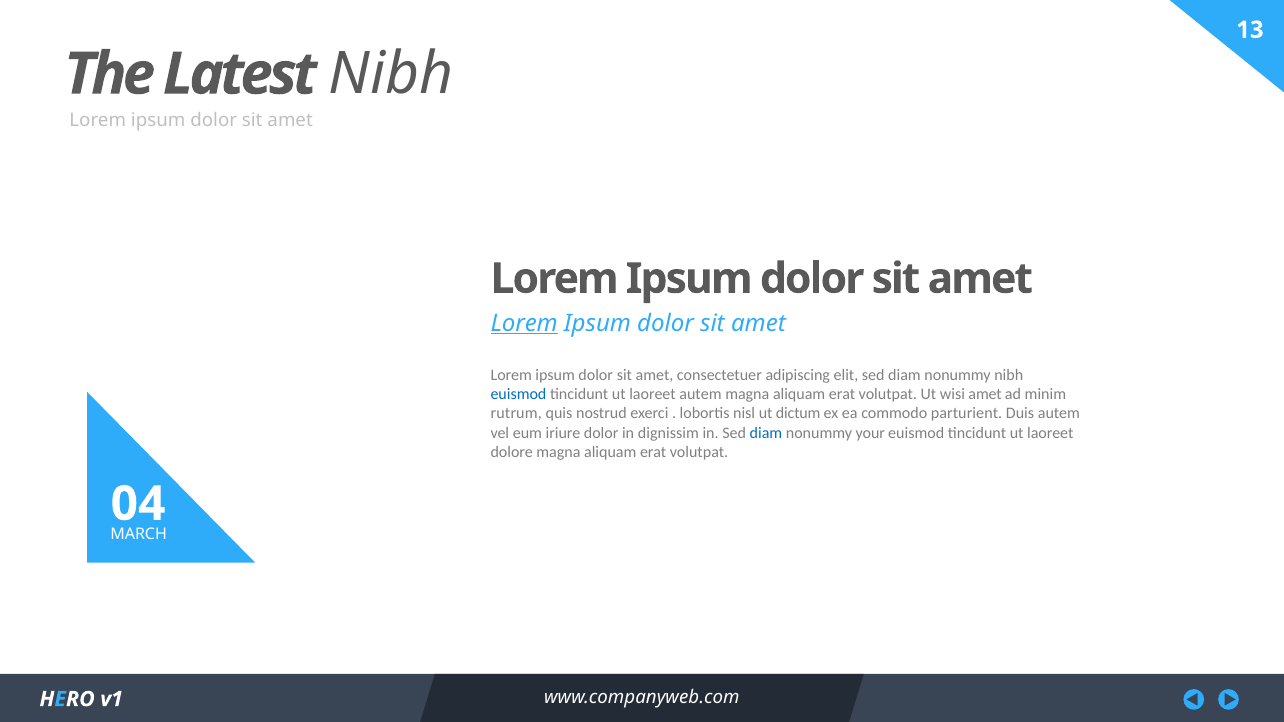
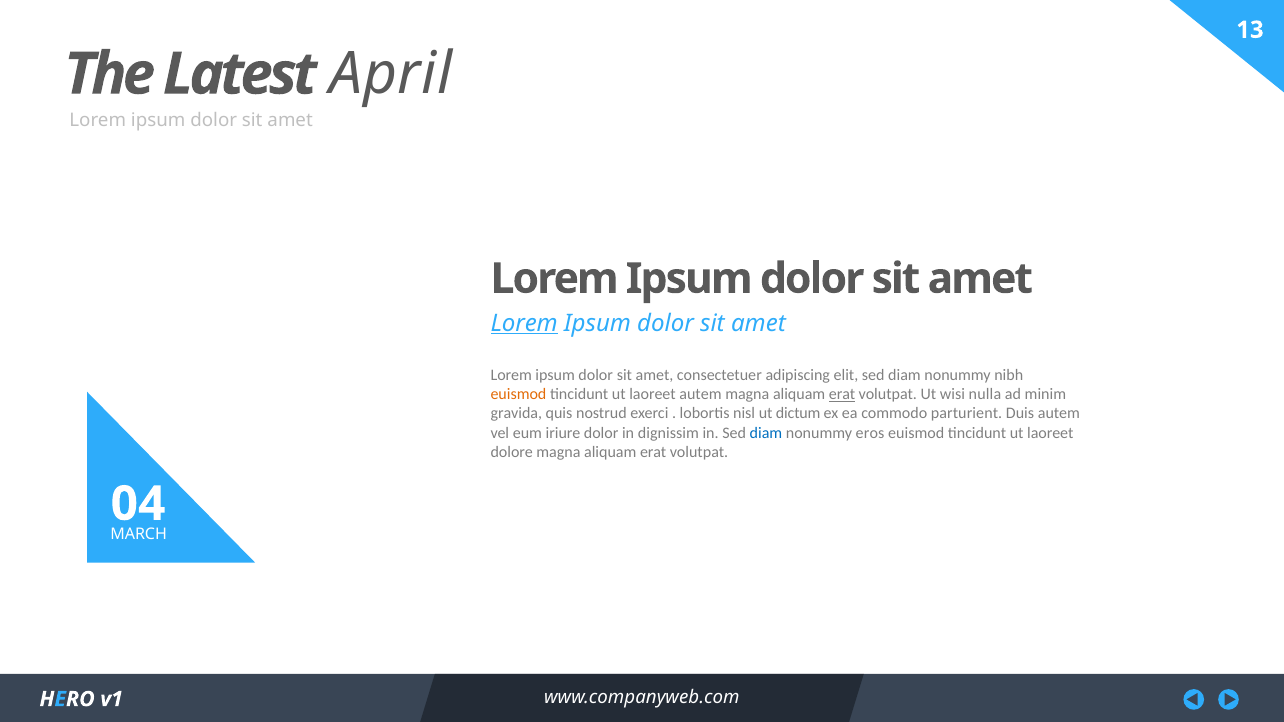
Nibh at (391, 74): Nibh -> April
euismod at (518, 395) colour: blue -> orange
erat at (842, 395) underline: none -> present
wisi amet: amet -> nulla
rutrum: rutrum -> gravida
your: your -> eros
